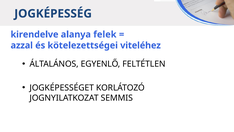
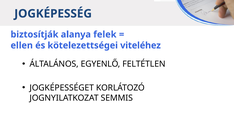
kirendelve: kirendelve -> biztosítják
azzal: azzal -> ellen
